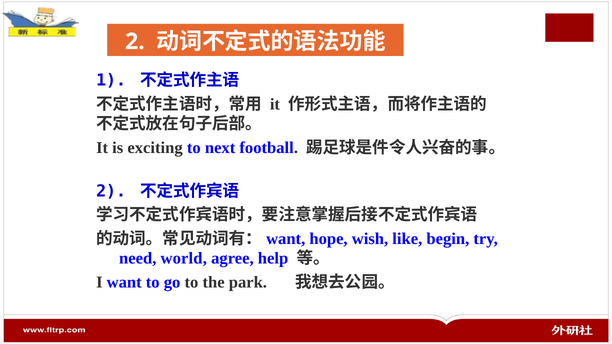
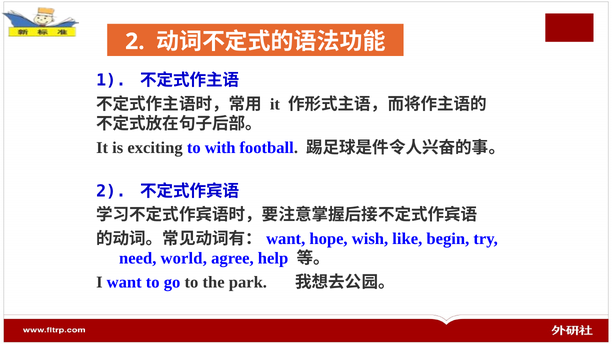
next: next -> with
